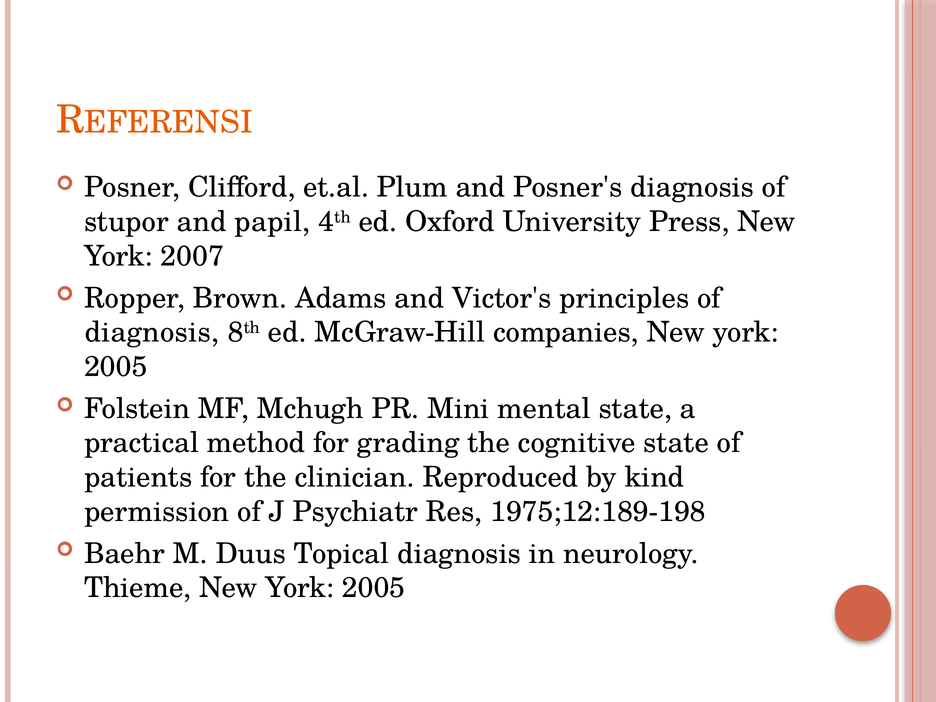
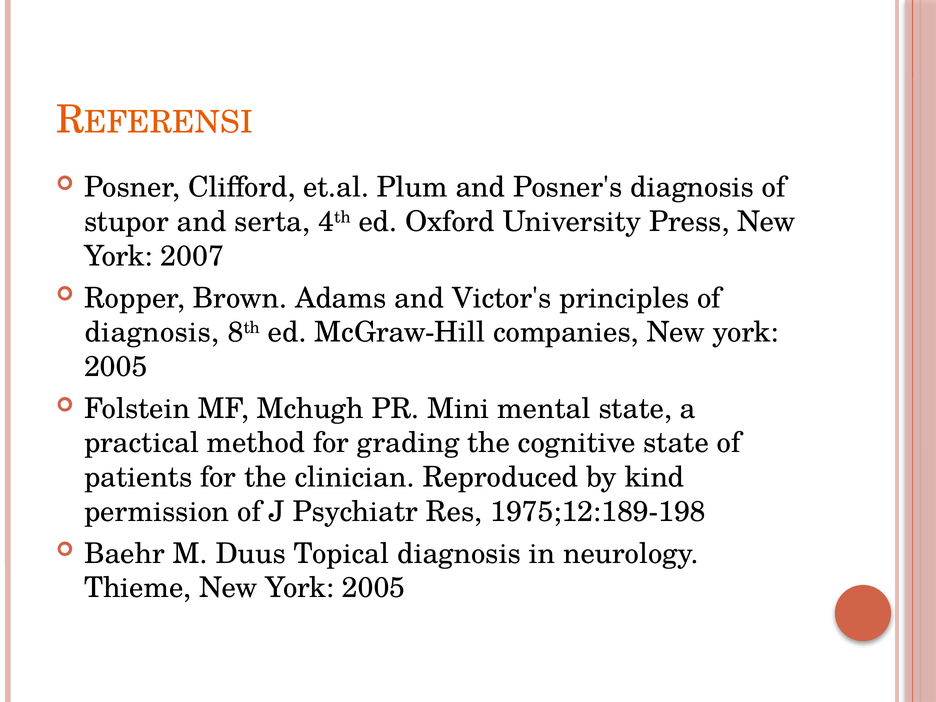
papil: papil -> serta
